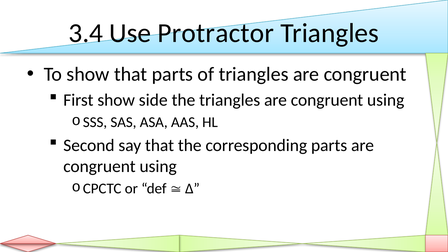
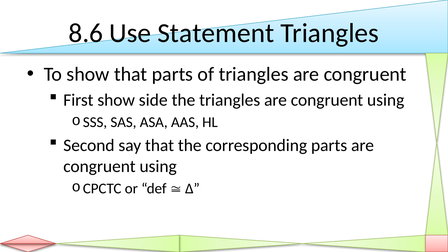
3.4: 3.4 -> 8.6
Protractor: Protractor -> Statement
